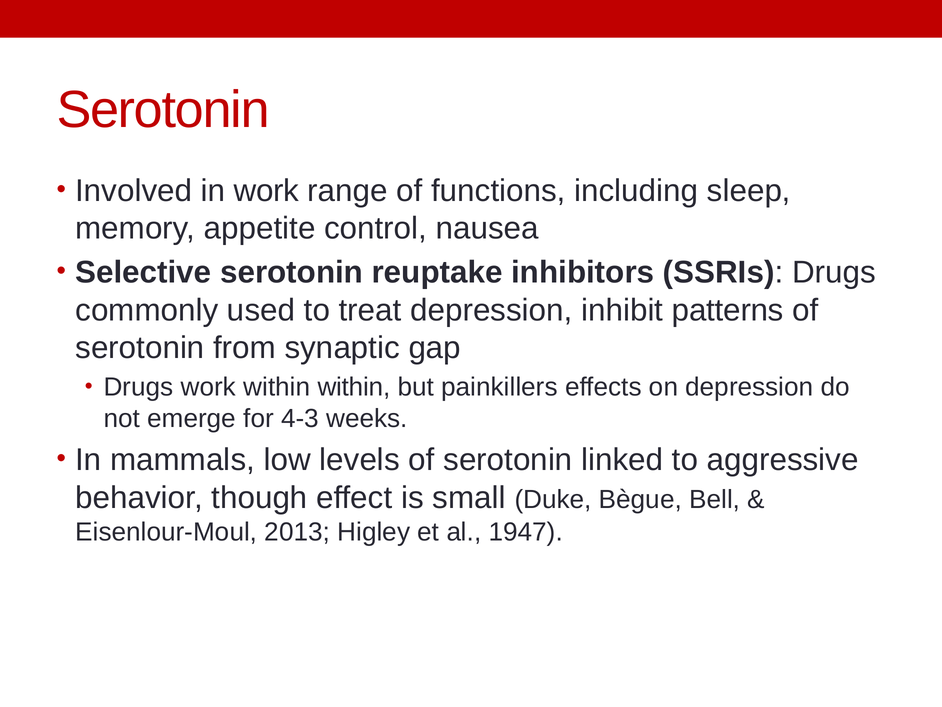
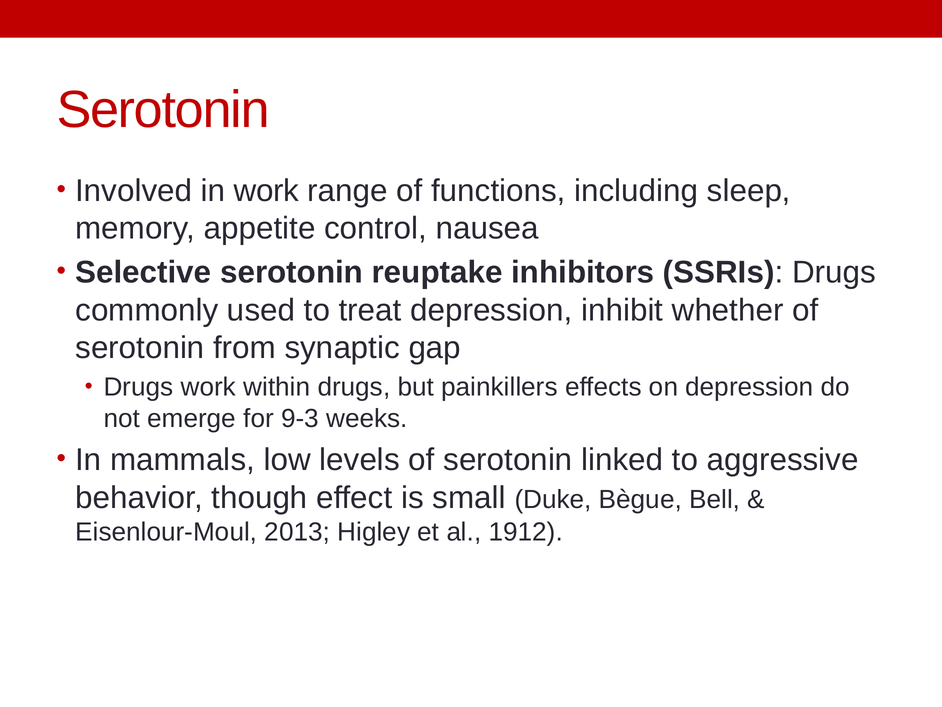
patterns: patterns -> whether
within within: within -> drugs
4-3: 4-3 -> 9-3
1947: 1947 -> 1912
